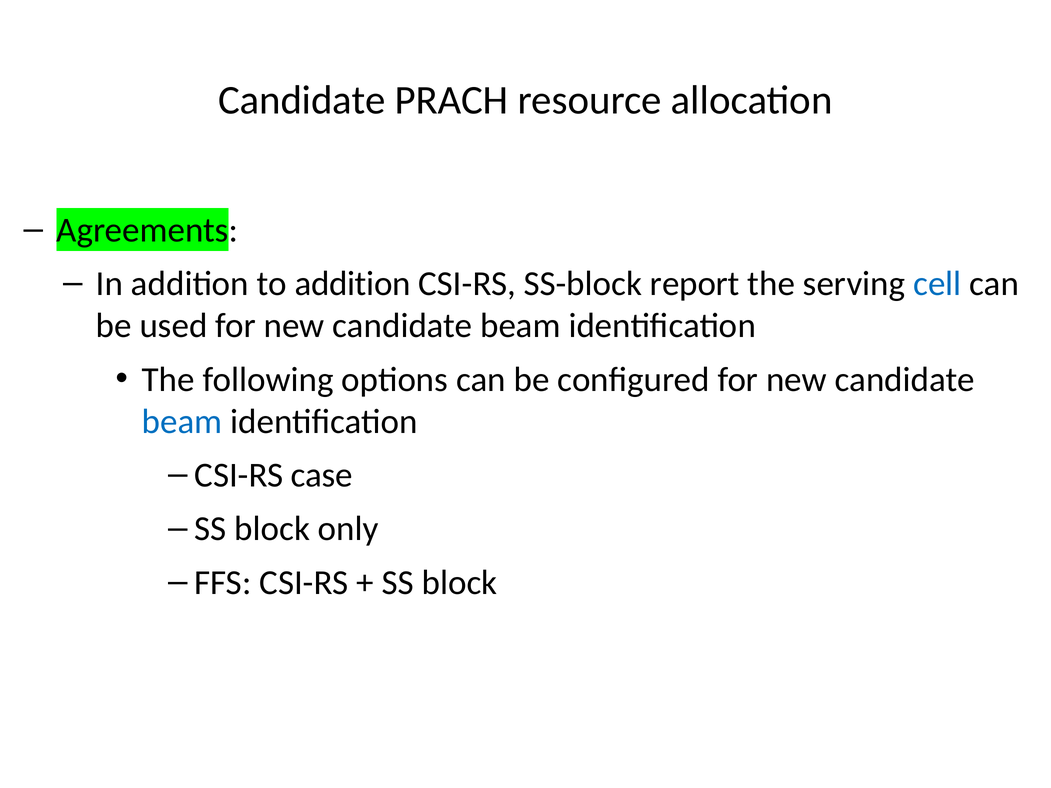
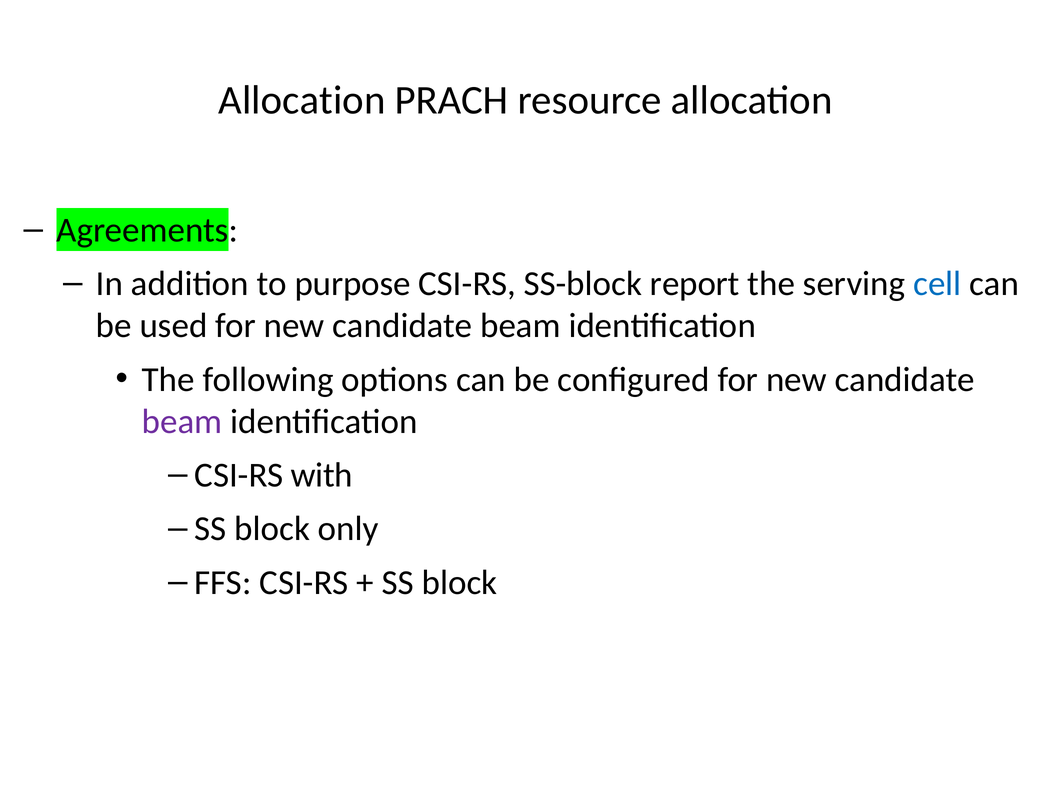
Candidate at (302, 100): Candidate -> Allocation
to addition: addition -> purpose
beam at (182, 422) colour: blue -> purple
case: case -> with
